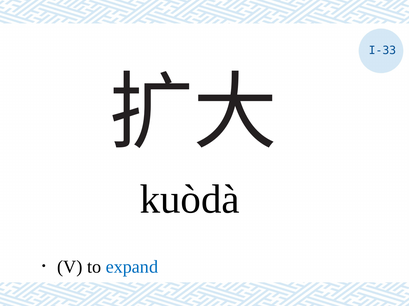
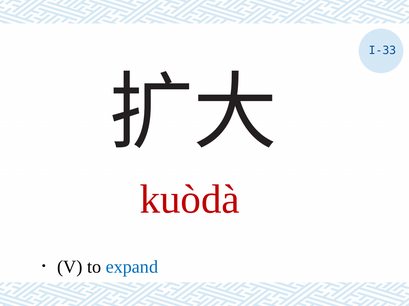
kuòdà colour: black -> red
